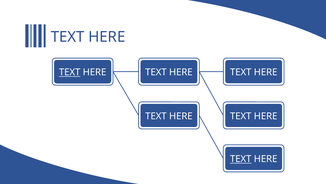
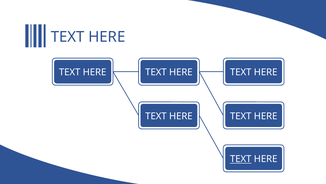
TEXT at (70, 72) underline: present -> none
